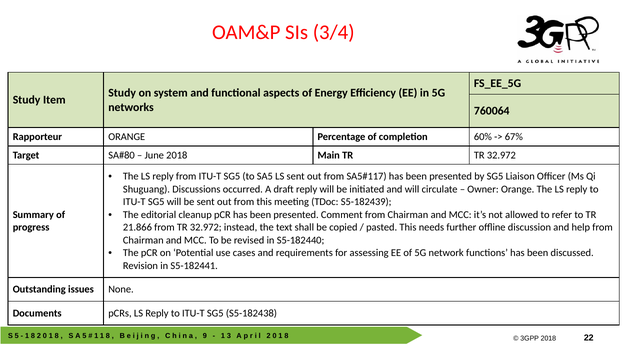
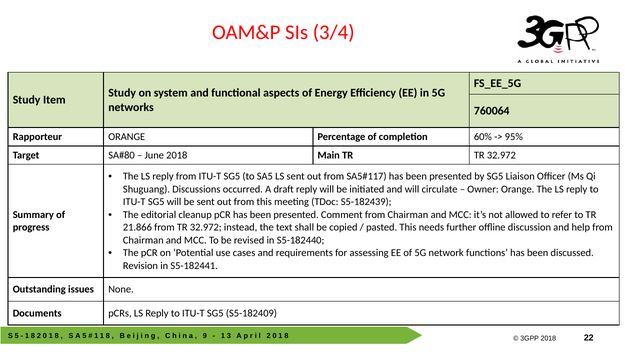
67%: 67% -> 95%
S5-182438: S5-182438 -> S5-182409
